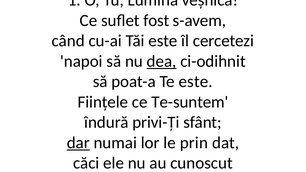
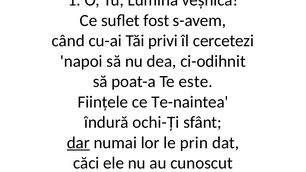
Tăi este: este -> privi
dea underline: present -> none
Te-suntem: Te-suntem -> Te-naintea
privi-Ți: privi-Ți -> ochi-Ți
